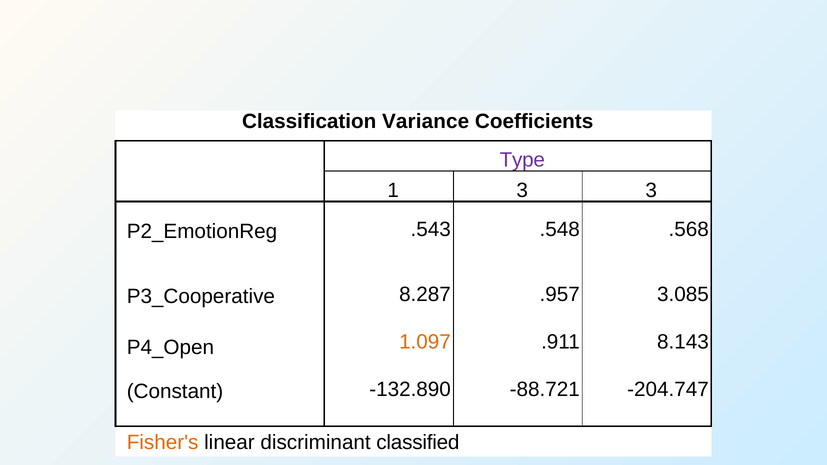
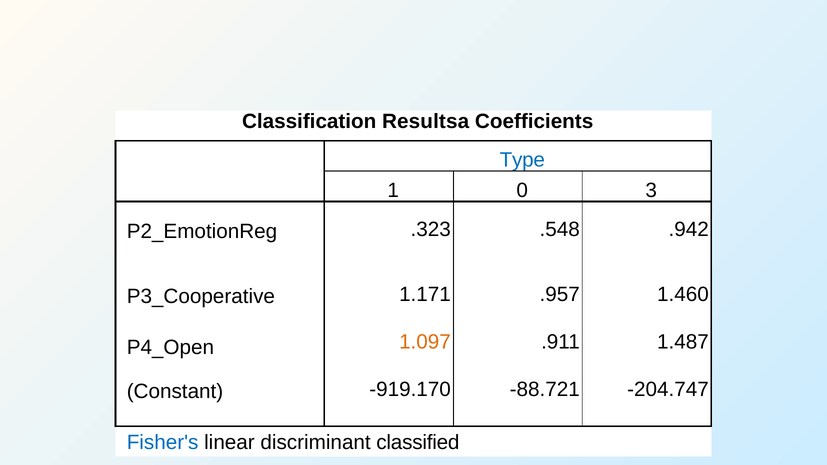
Variance: Variance -> Resultsa
Type colour: purple -> blue
1 3: 3 -> 0
.543: .543 -> .323
.568: .568 -> .942
8.287: 8.287 -> 1.171
3.085: 3.085 -> 1.460
8.143: 8.143 -> 1.487
-132.890: -132.890 -> -919.170
Fisher's colour: orange -> blue
